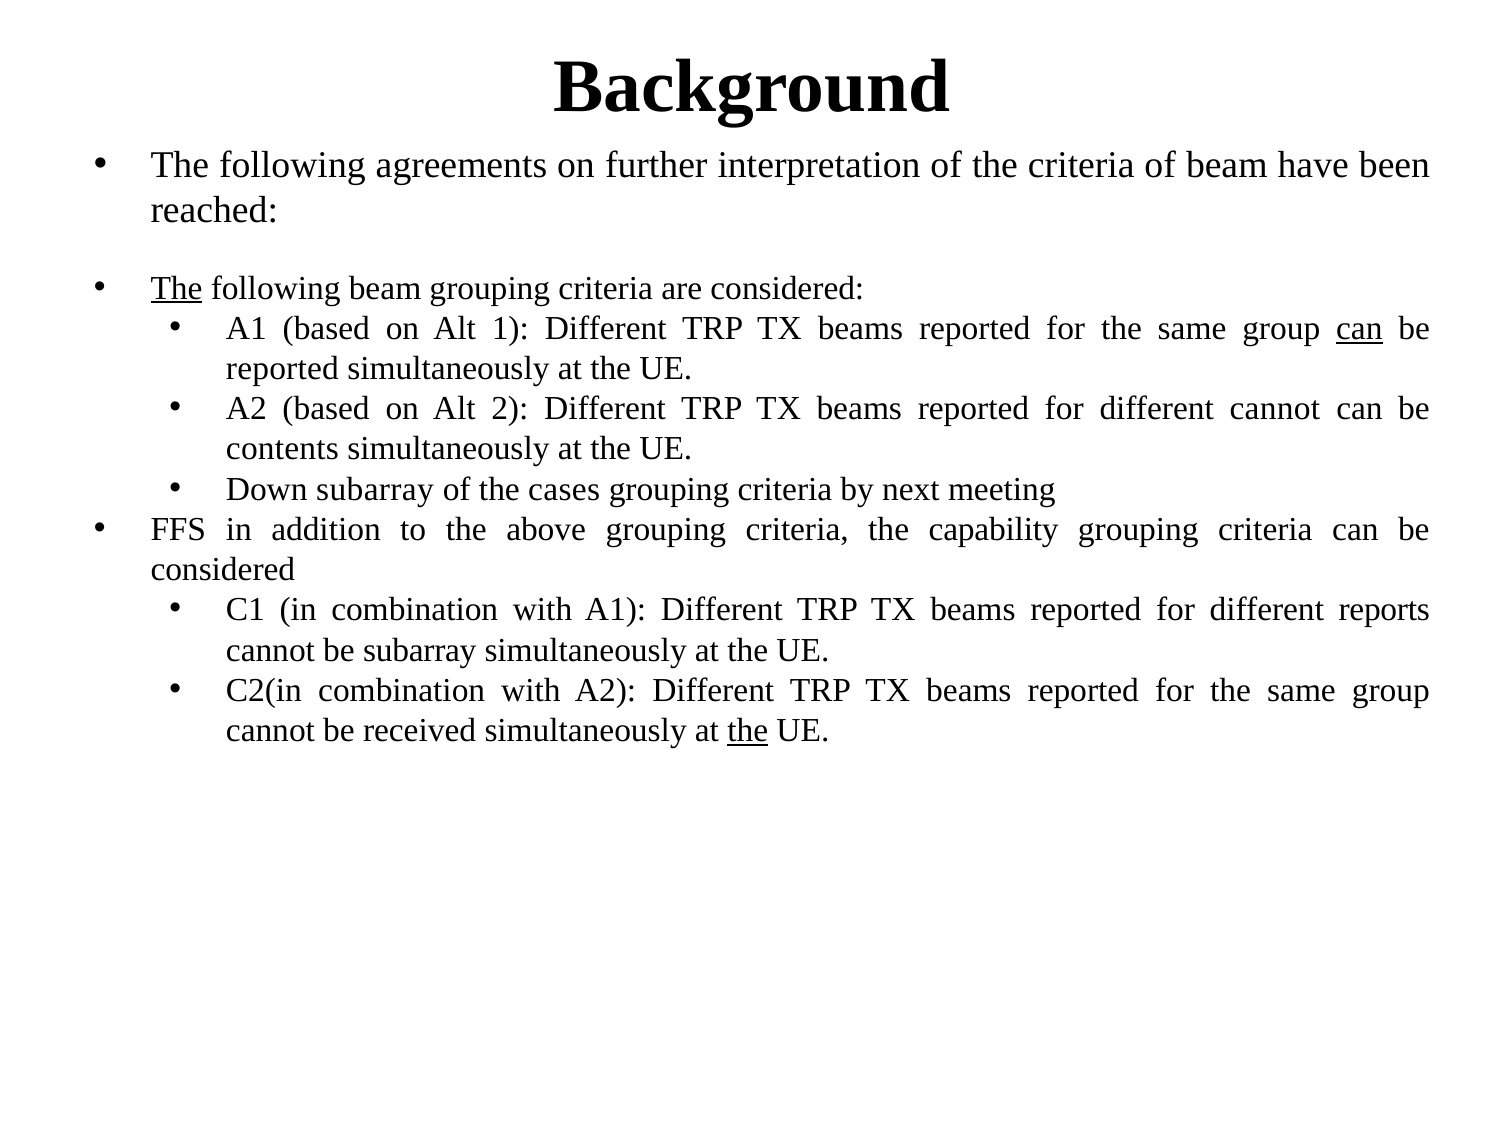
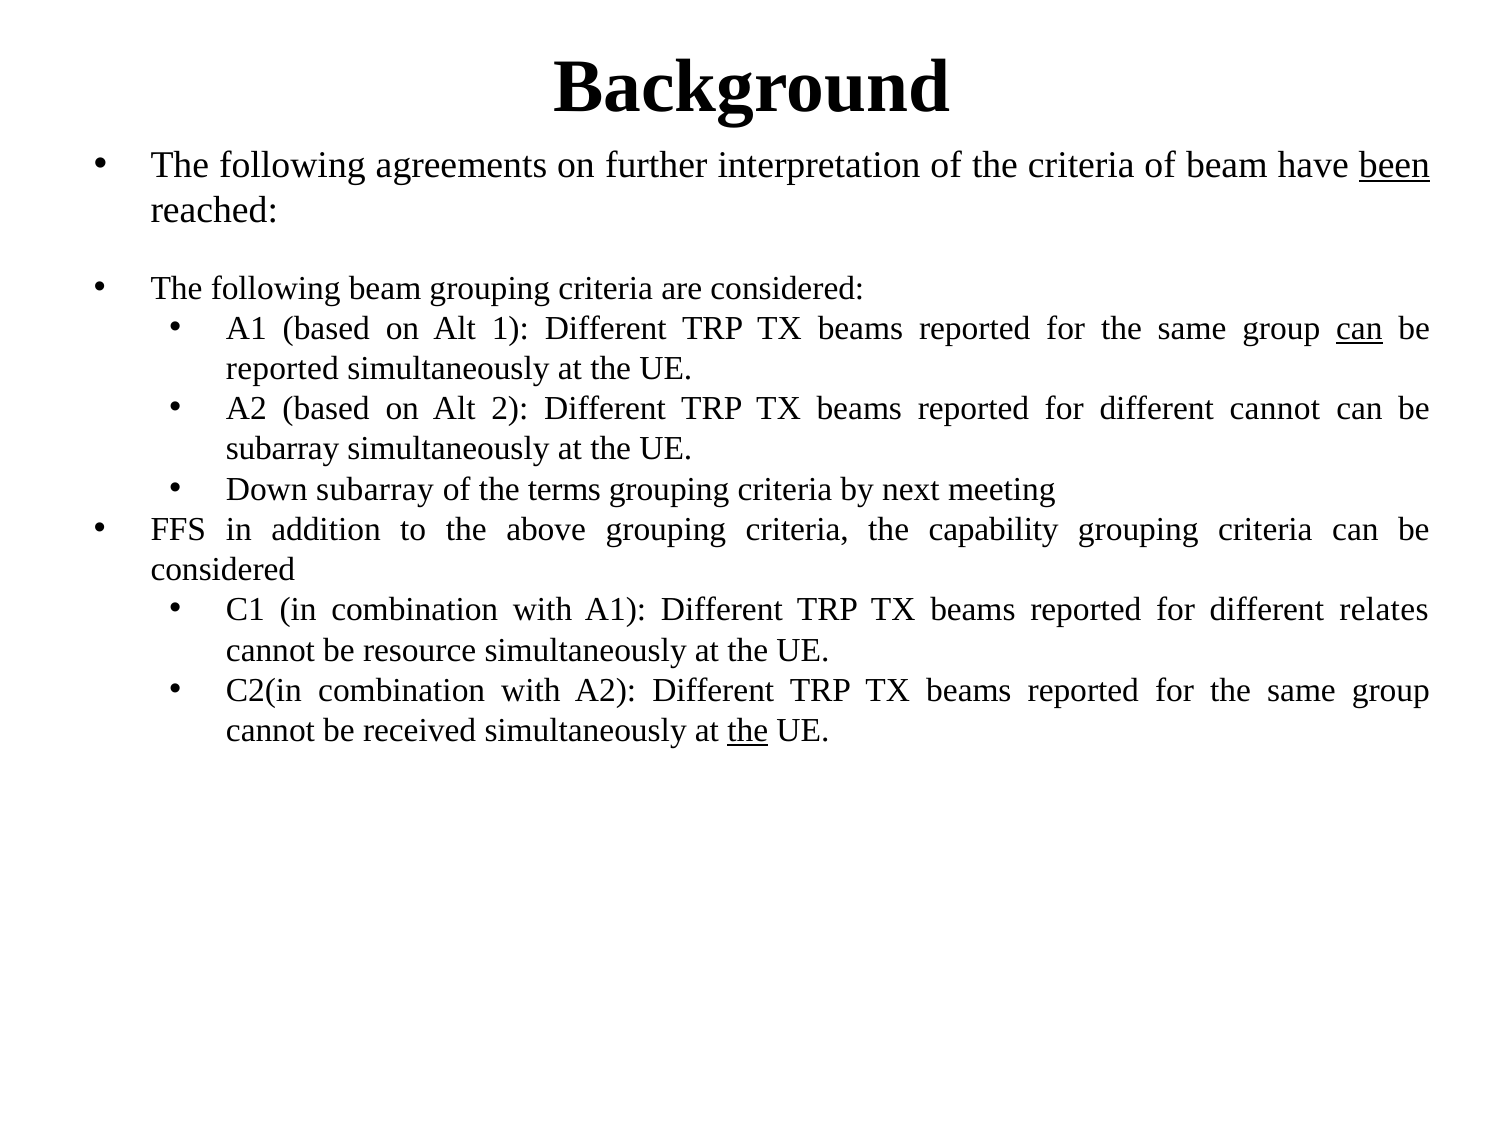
been underline: none -> present
The at (176, 288) underline: present -> none
contents at (282, 449): contents -> subarray
cases: cases -> terms
reports: reports -> relates
be subarray: subarray -> resource
